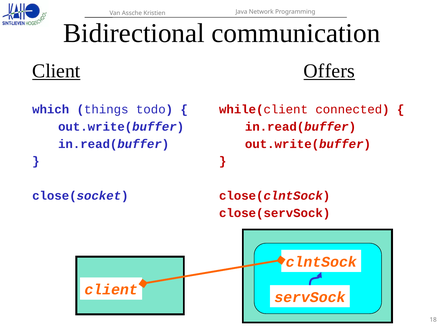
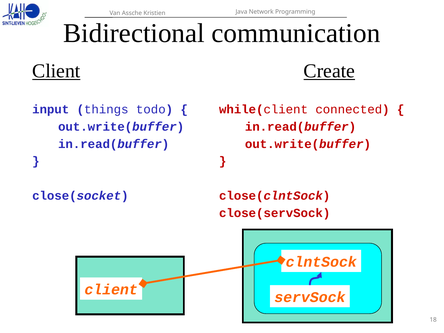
Offers: Offers -> Create
which: which -> input
